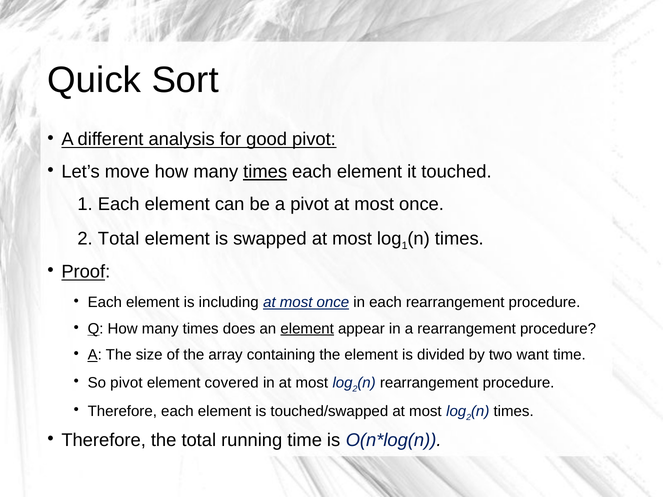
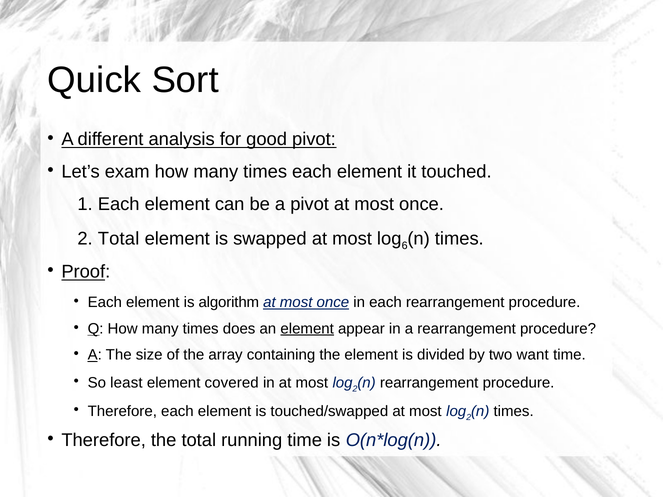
move: move -> exam
times at (265, 172) underline: present -> none
1 at (405, 246): 1 -> 6
including: including -> algorithm
So pivot: pivot -> least
